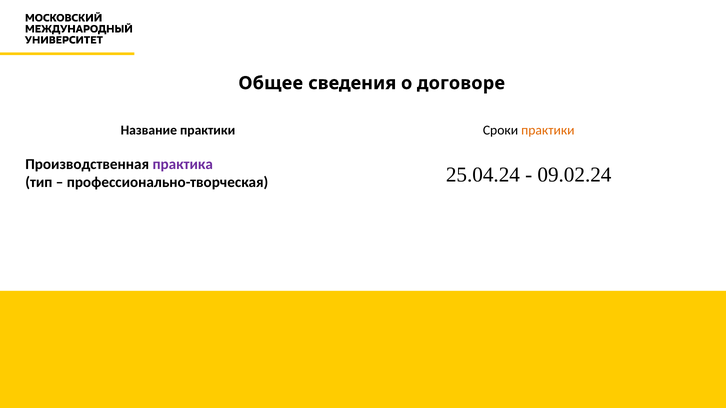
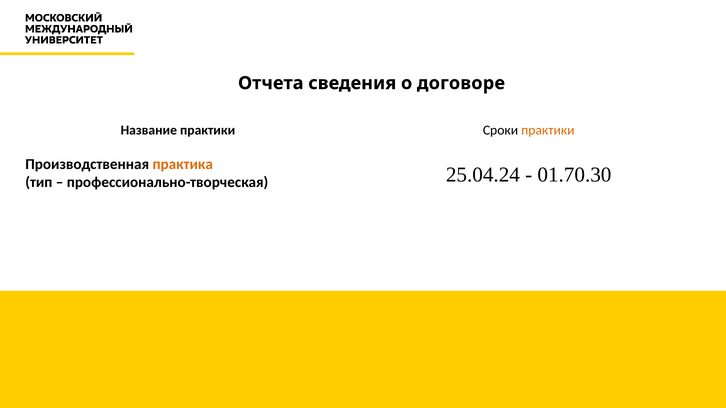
Общее: Общее -> Отчета
практика colour: purple -> orange
09.02.24: 09.02.24 -> 01.70.30
